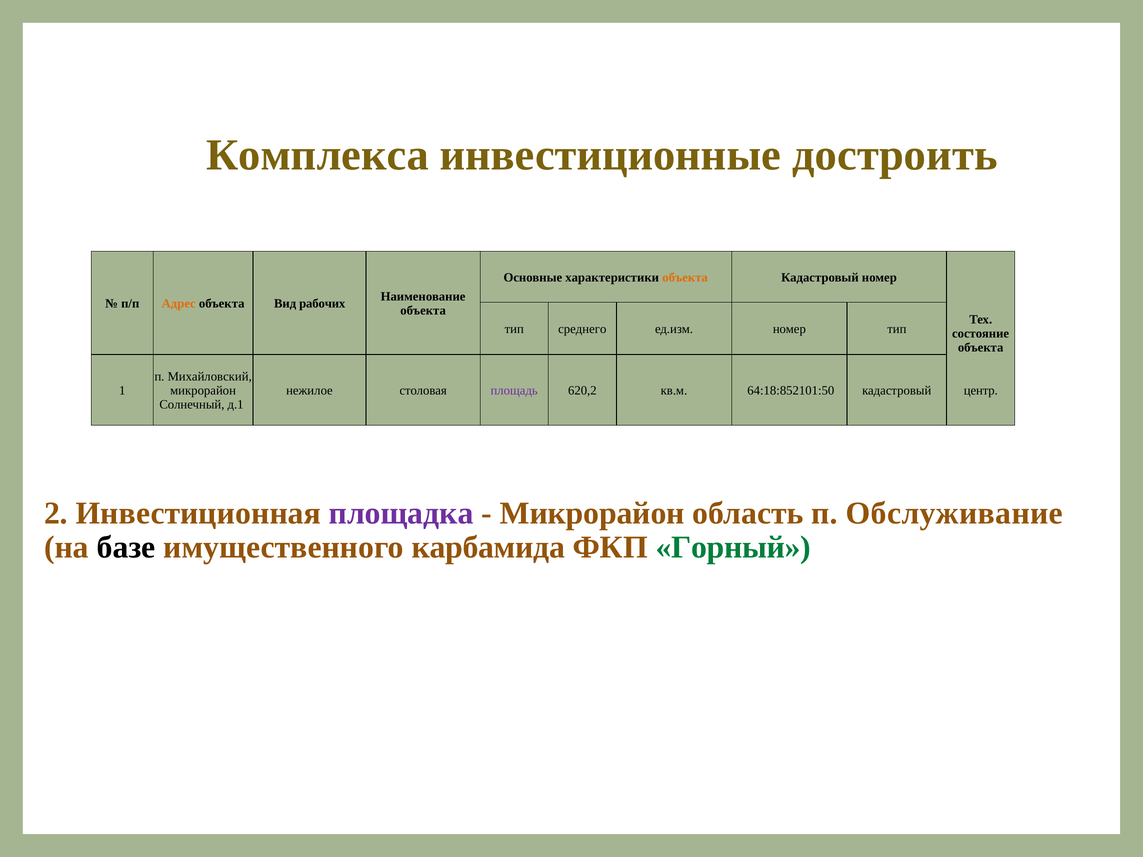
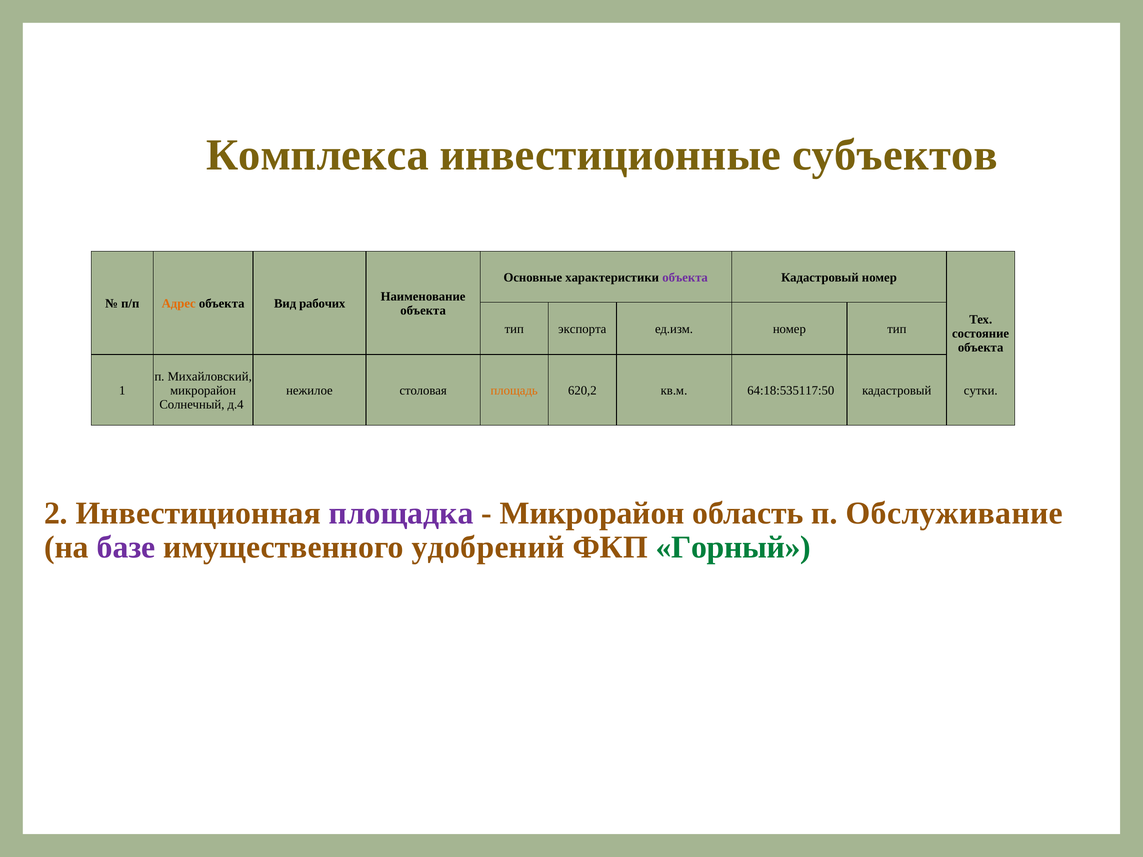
достроить: достроить -> субъектов
объекта at (685, 277) colour: orange -> purple
среднего: среднего -> экспорта
площадь colour: purple -> orange
64:18:852101:50: 64:18:852101:50 -> 64:18:535117:50
центр: центр -> сутки
д.1: д.1 -> д.4
базе colour: black -> purple
карбамида: карбамида -> удобрений
